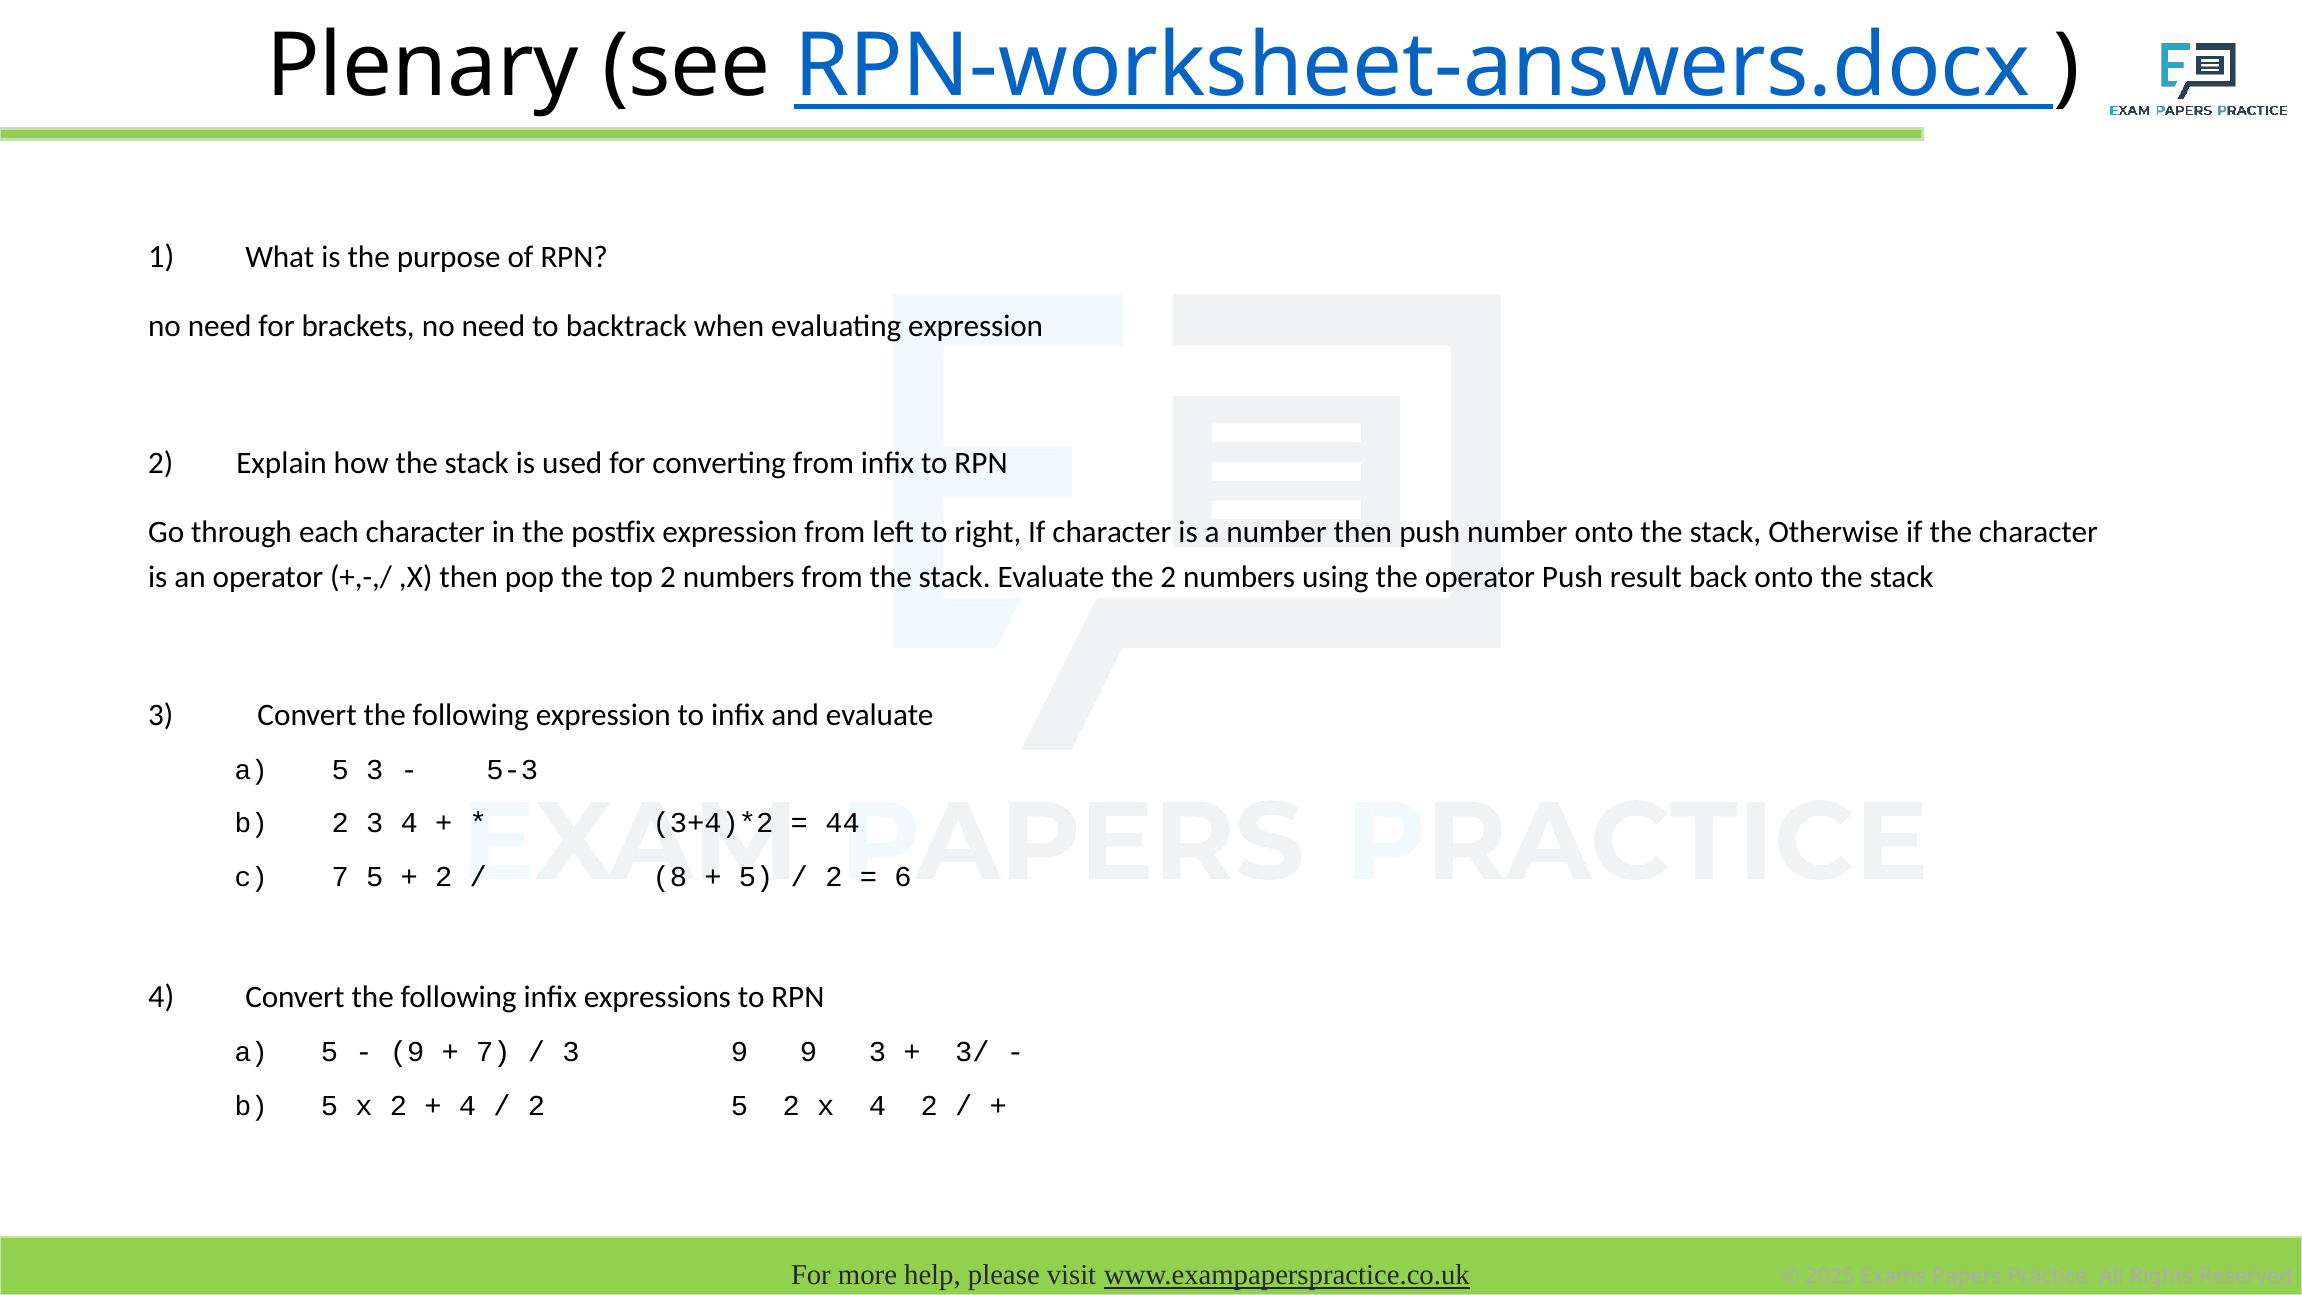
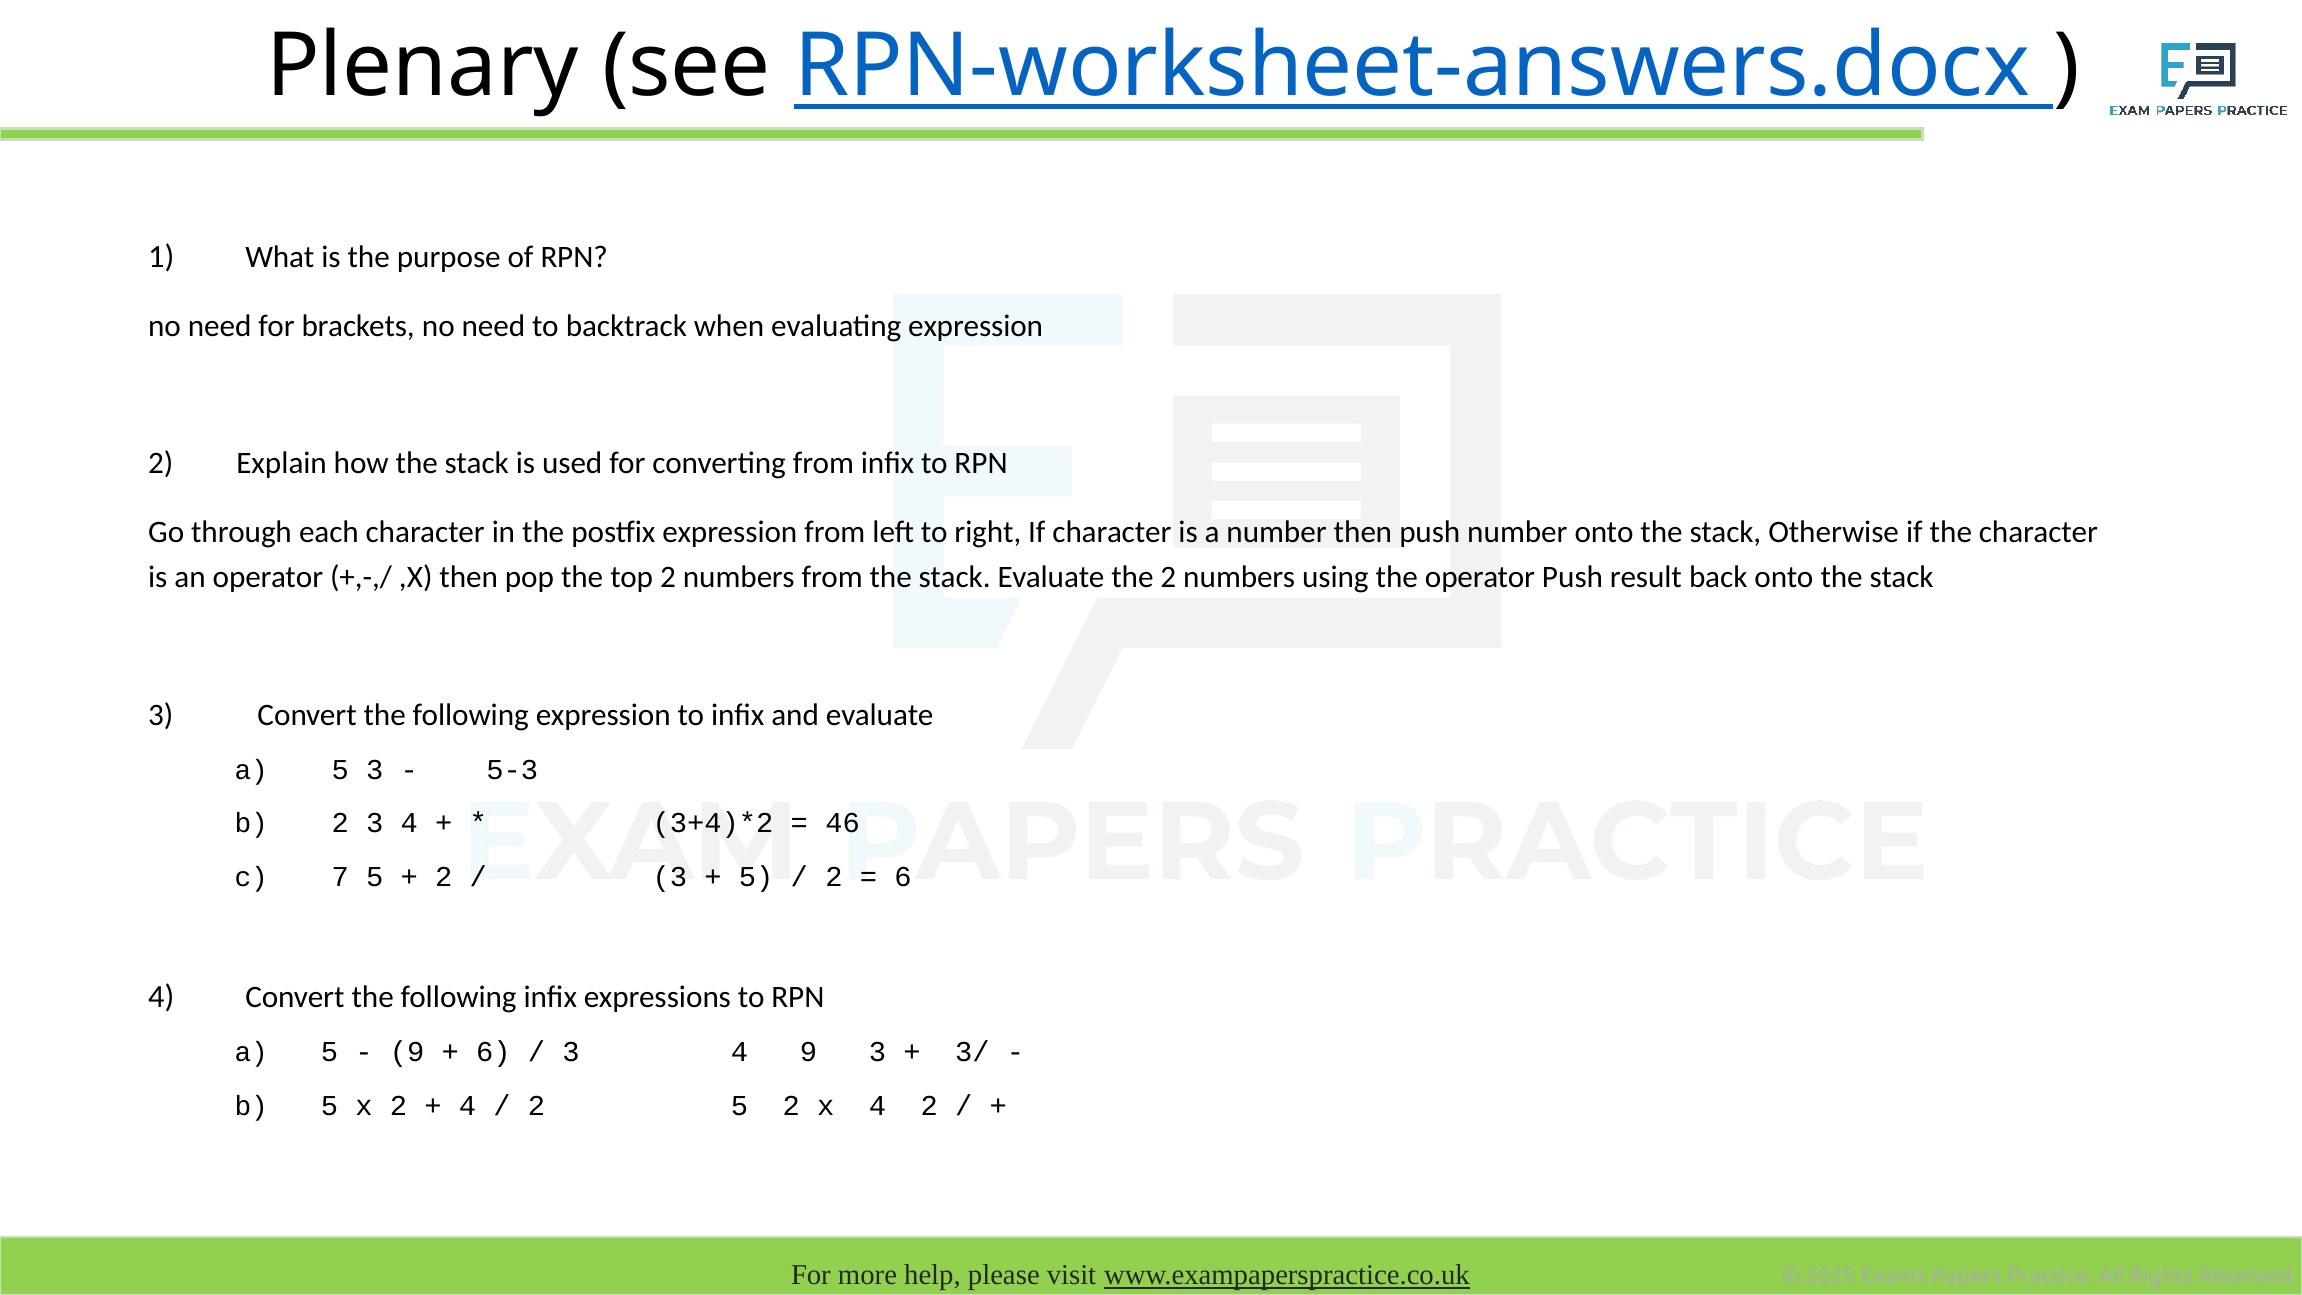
44: 44 -> 46
8 at (670, 877): 8 -> 3
7 at (493, 1052): 7 -> 6
9 at (739, 1052): 9 -> 4
